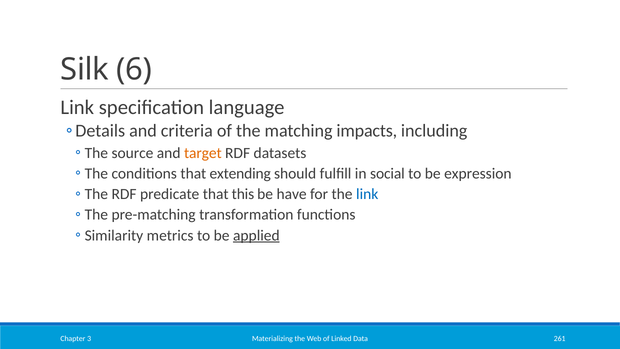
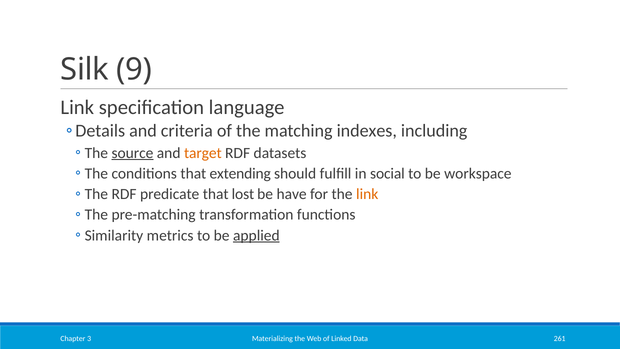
6: 6 -> 9
impacts: impacts -> indexes
source underline: none -> present
expression: expression -> workspace
this: this -> lost
link at (367, 194) colour: blue -> orange
